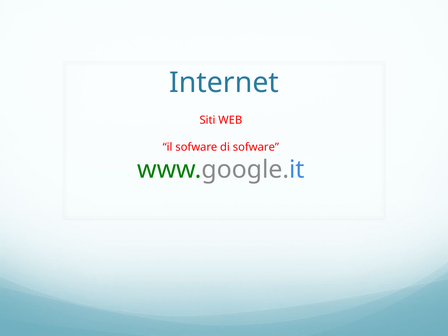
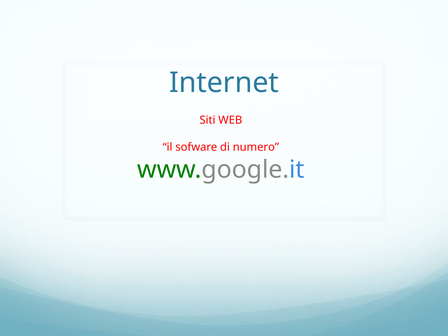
di sofware: sofware -> numero
